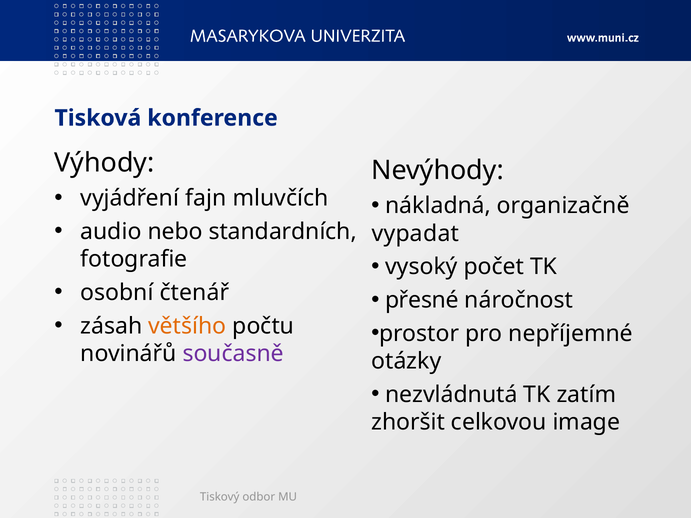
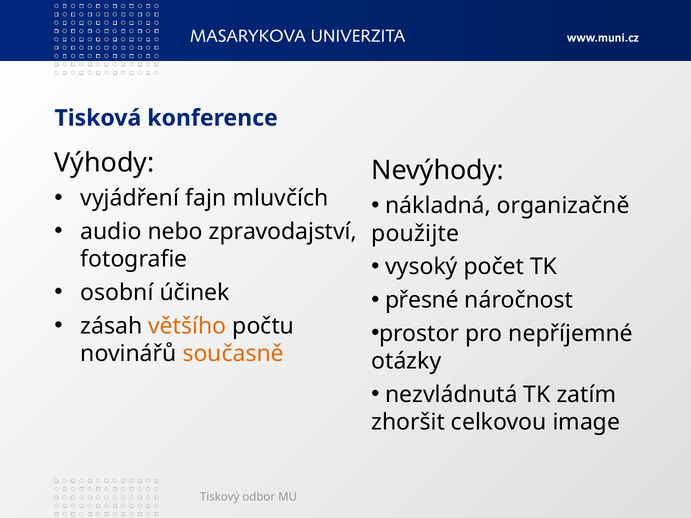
standardních: standardních -> zpravodajství
vypadat: vypadat -> použijte
čtenář: čtenář -> účinek
současně colour: purple -> orange
